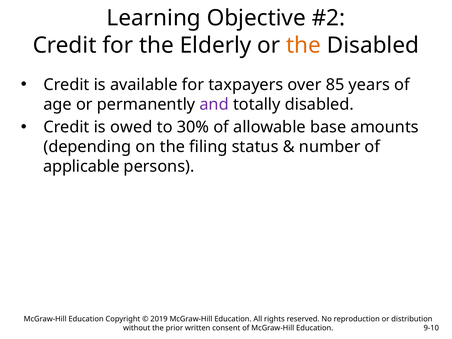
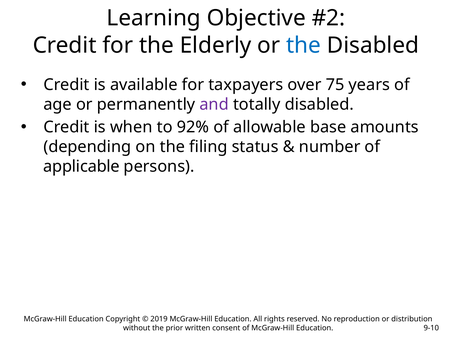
the at (304, 45) colour: orange -> blue
85: 85 -> 75
owed: owed -> when
30%: 30% -> 92%
